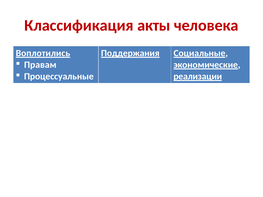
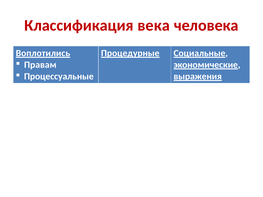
акты: акты -> века
Поддержания: Поддержания -> Процедурные
реализации: реализации -> выражения
